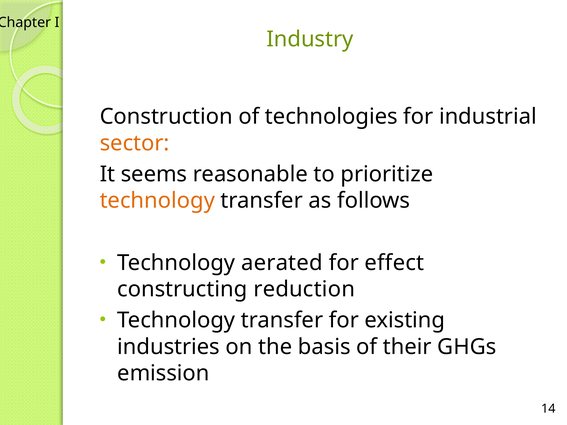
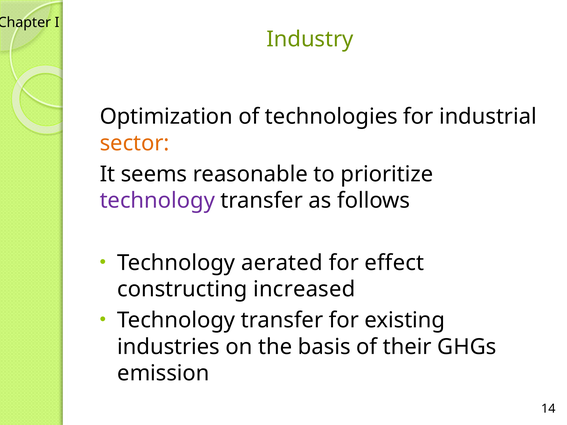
Construction: Construction -> Optimization
technology at (157, 201) colour: orange -> purple
reduction: reduction -> increased
